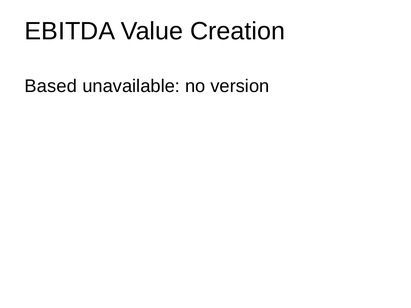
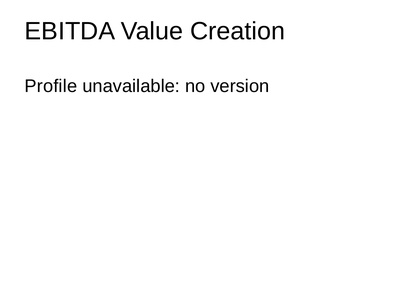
Based: Based -> Profile
